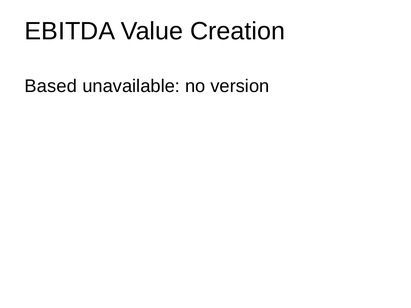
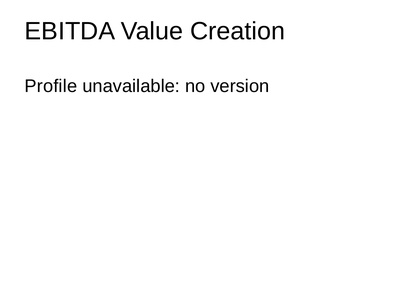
Based: Based -> Profile
